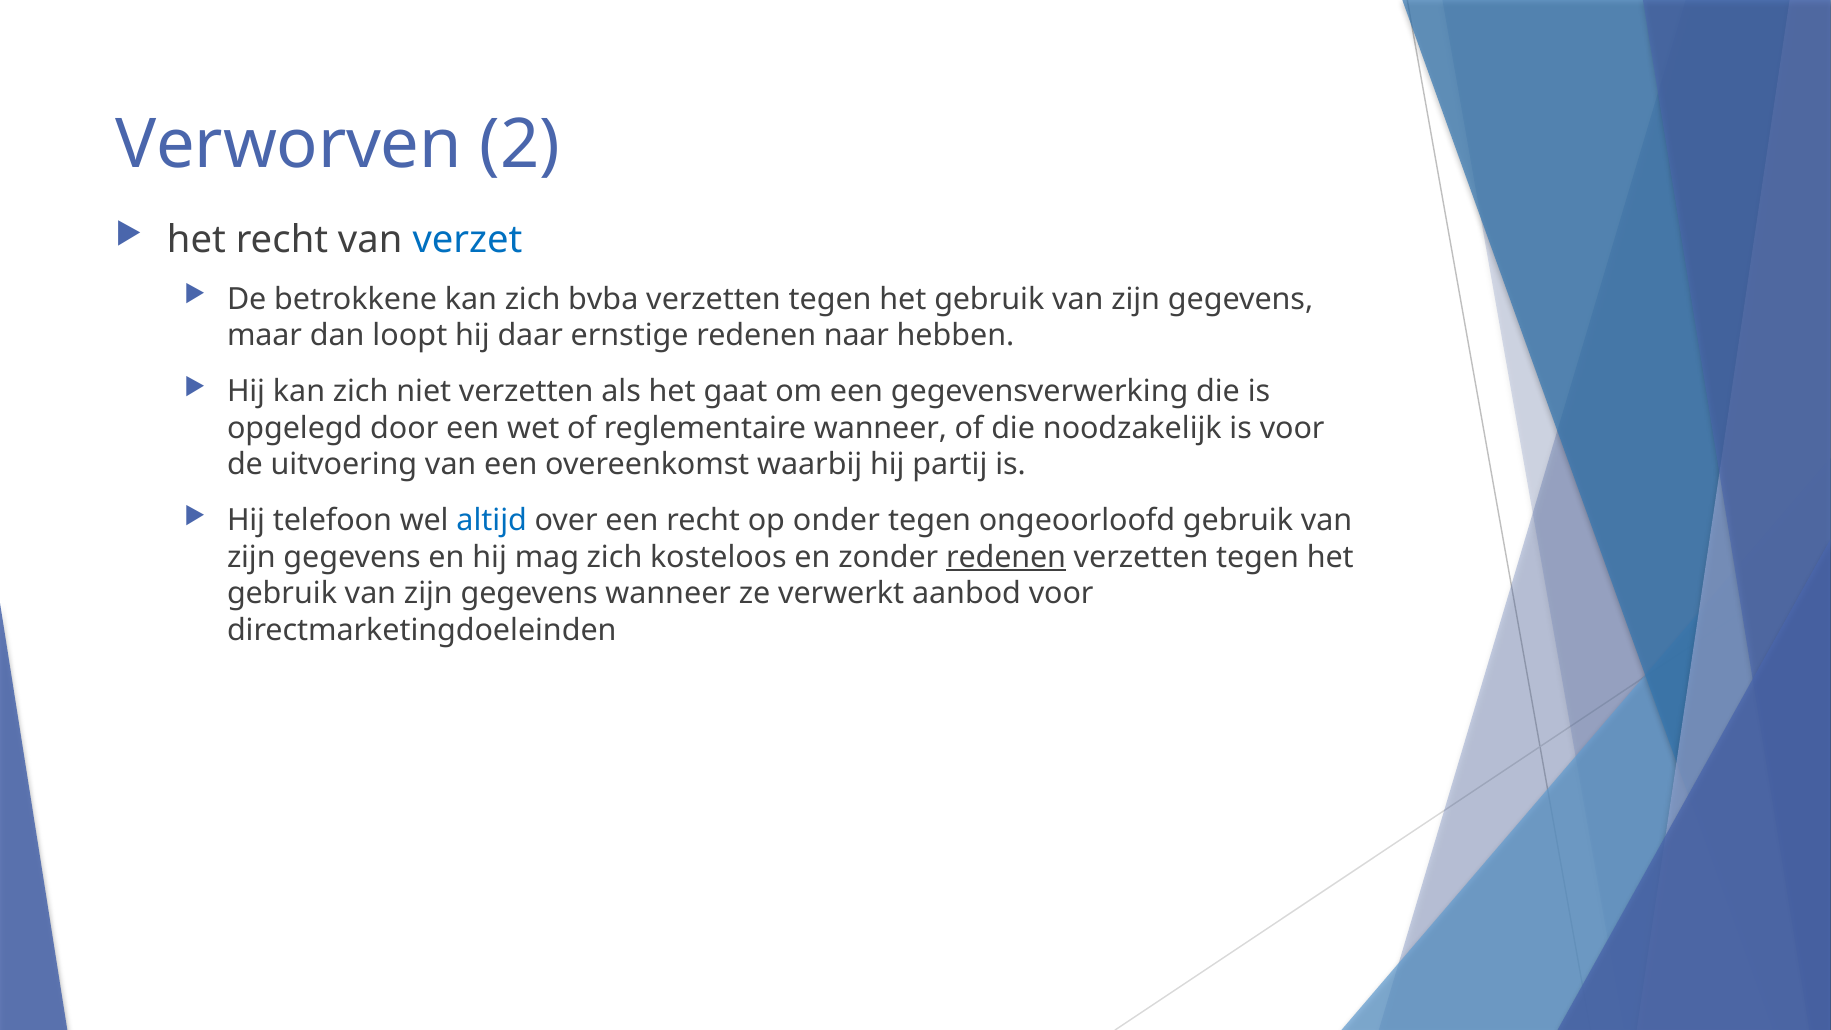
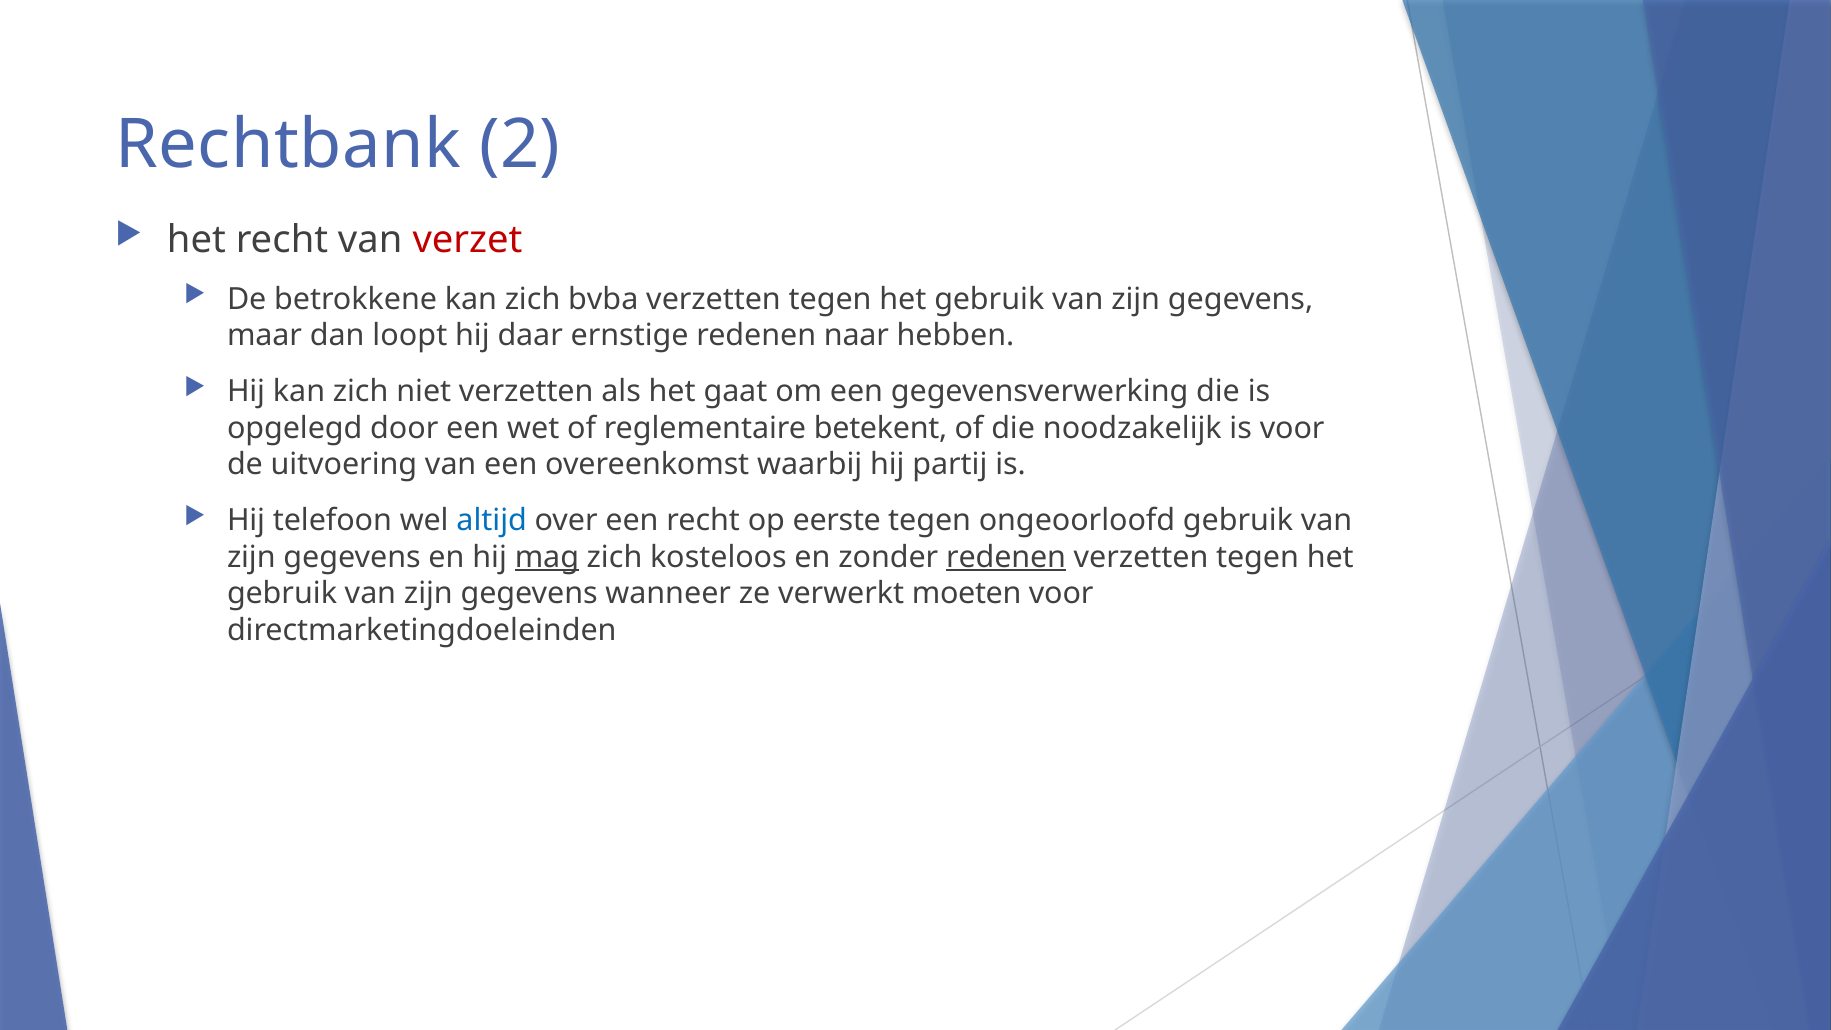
Verworven: Verworven -> Rechtbank
verzet colour: blue -> red
reglementaire wanneer: wanneer -> betekent
onder: onder -> eerste
mag underline: none -> present
aanbod: aanbod -> moeten
